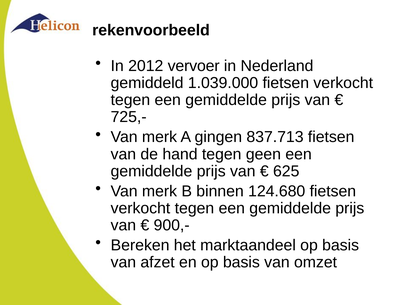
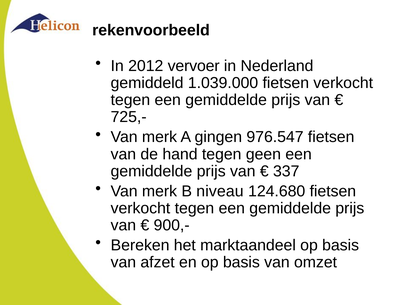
837.713: 837.713 -> 976.547
625: 625 -> 337
binnen: binnen -> niveau
